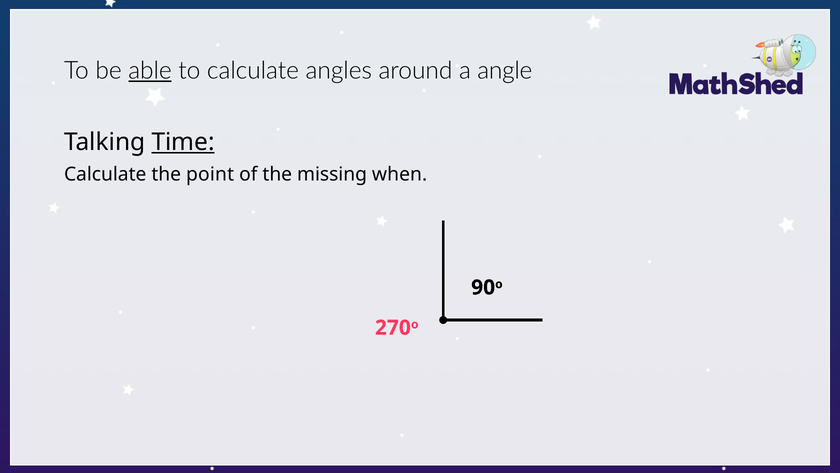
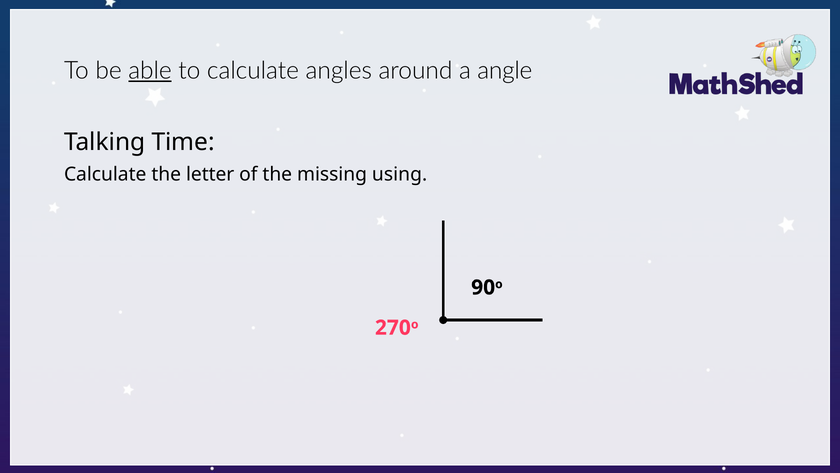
Time underline: present -> none
point: point -> letter
when: when -> using
